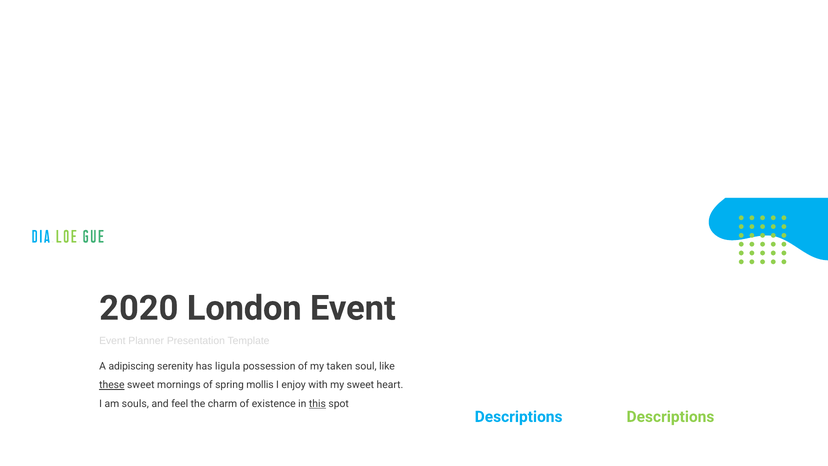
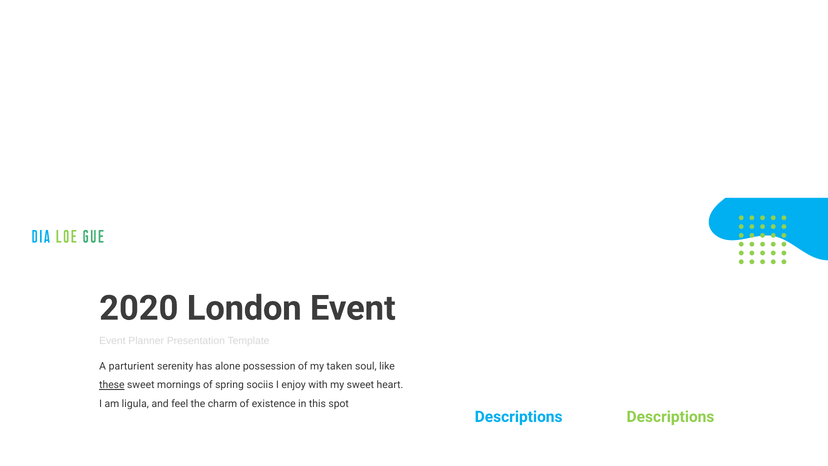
adipiscing: adipiscing -> parturient
ligula: ligula -> alone
mollis: mollis -> sociis
souls: souls -> ligula
this underline: present -> none
